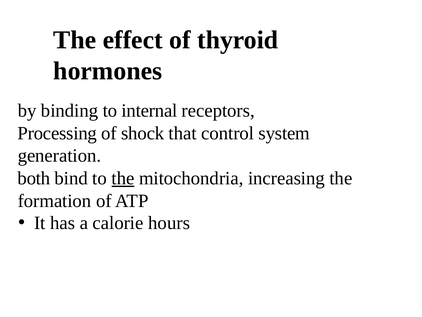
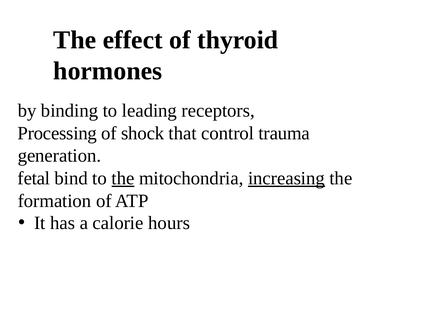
internal: internal -> leading
system: system -> trauma
both: both -> fetal
increasing underline: none -> present
